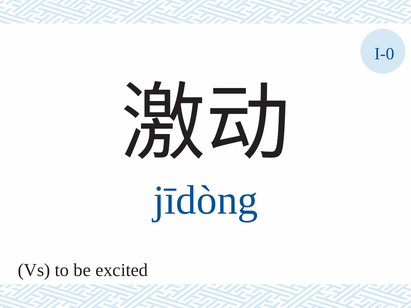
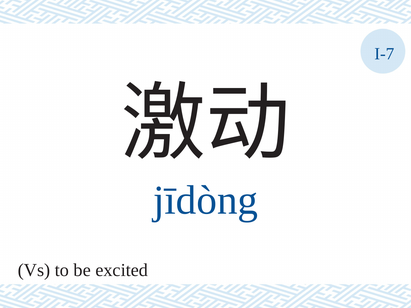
I-0: I-0 -> I-7
